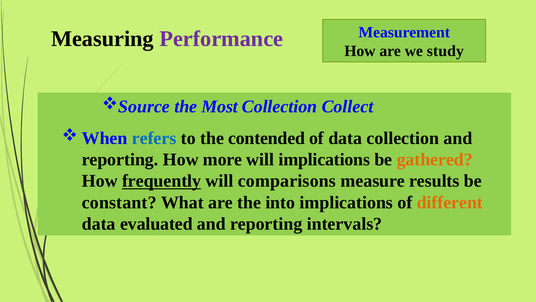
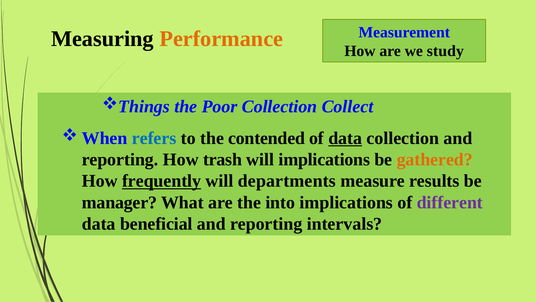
Performance colour: purple -> orange
Source: Source -> Things
Most: Most -> Poor
data at (345, 138) underline: none -> present
more: more -> trash
comparisons: comparisons -> departments
constant: constant -> manager
different colour: orange -> purple
evaluated: evaluated -> beneficial
